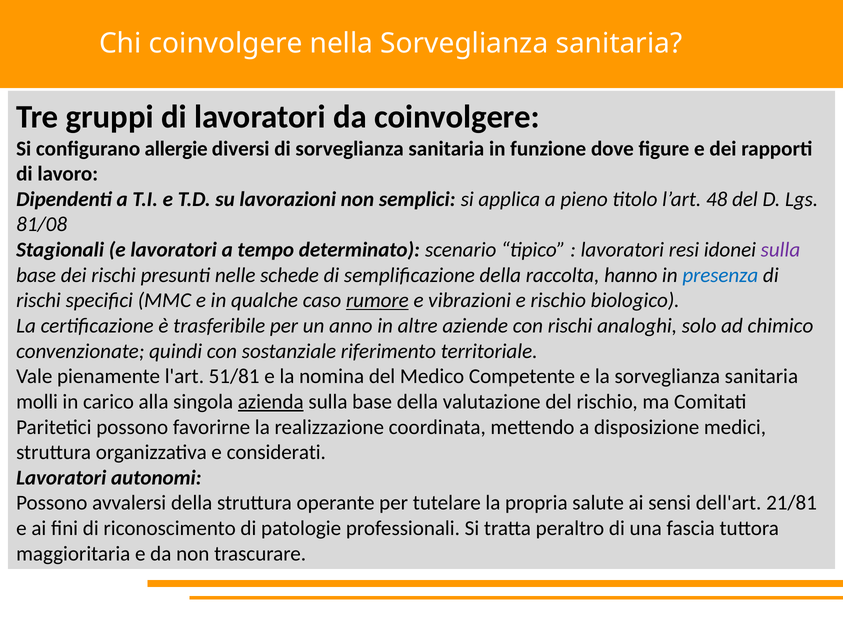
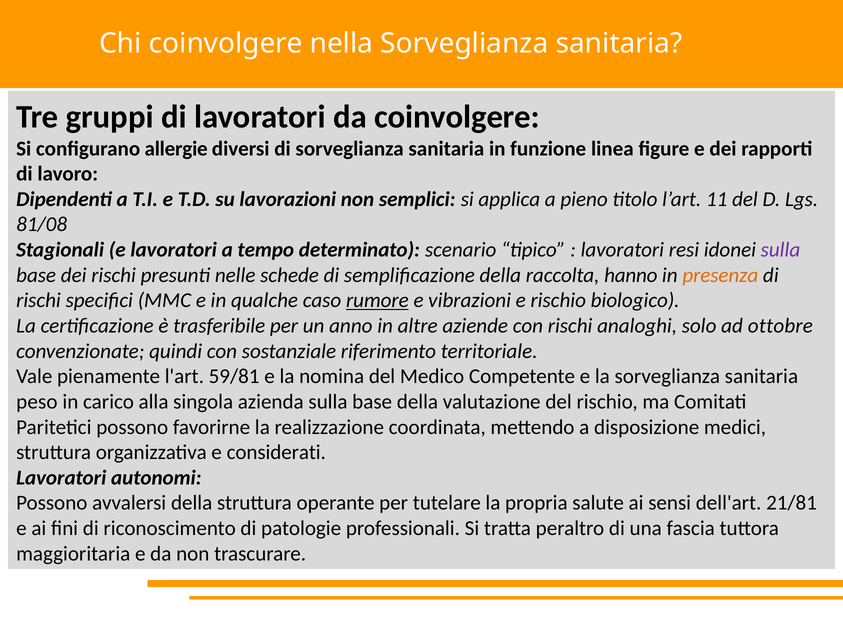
dove: dove -> linea
48: 48 -> 11
presenza colour: blue -> orange
chimico: chimico -> ottobre
51/81: 51/81 -> 59/81
molli: molli -> peso
azienda underline: present -> none
